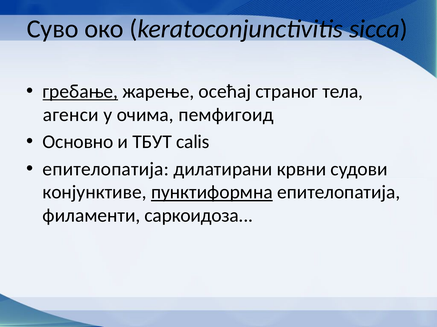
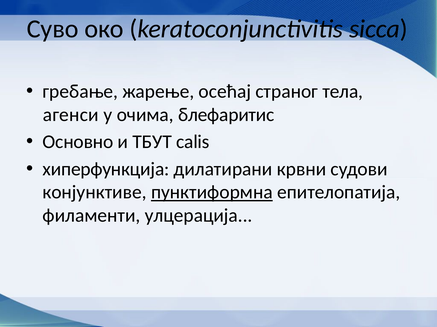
гребање underline: present -> none
пемфигоид: пемфигоид -> блефаритис
епителопатија at (106, 169): епителопатија -> хиперфункција
саркоидоза: саркоидоза -> улцерација
